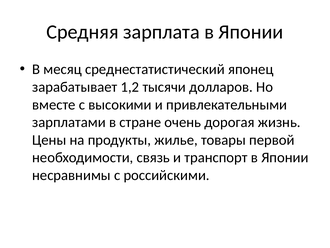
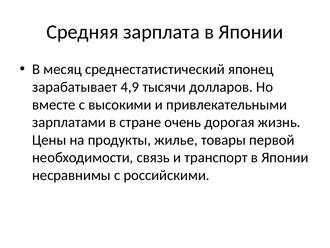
1,2: 1,2 -> 4,9
